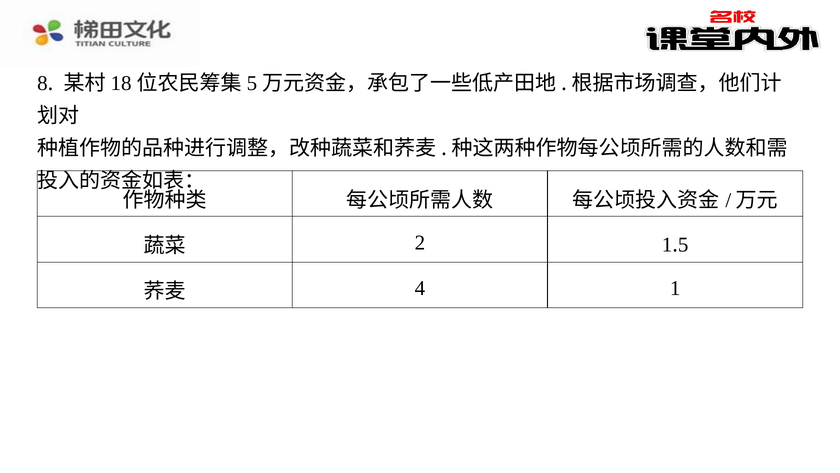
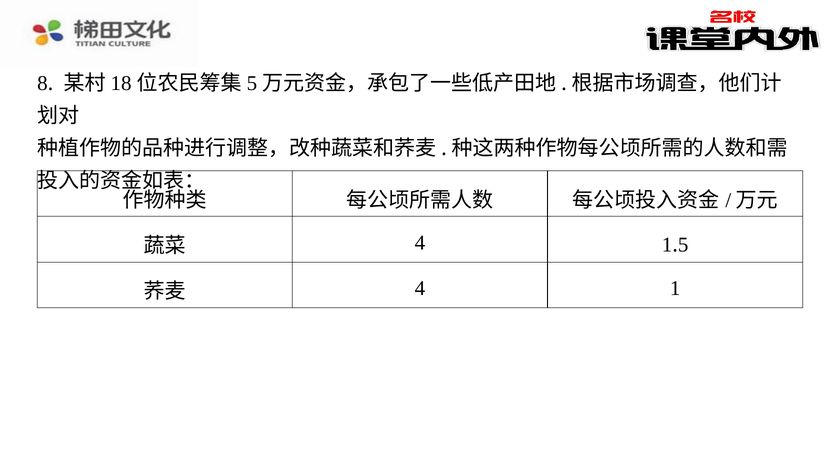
2 at (420, 242): 2 -> 4
